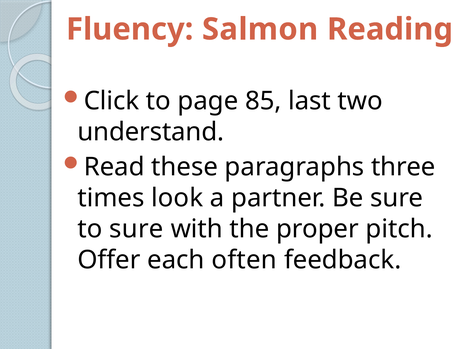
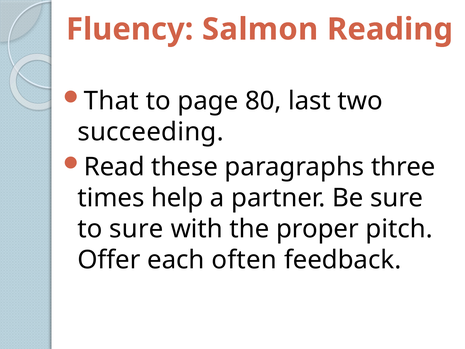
Click: Click -> That
85: 85 -> 80
understand: understand -> succeeding
look: look -> help
